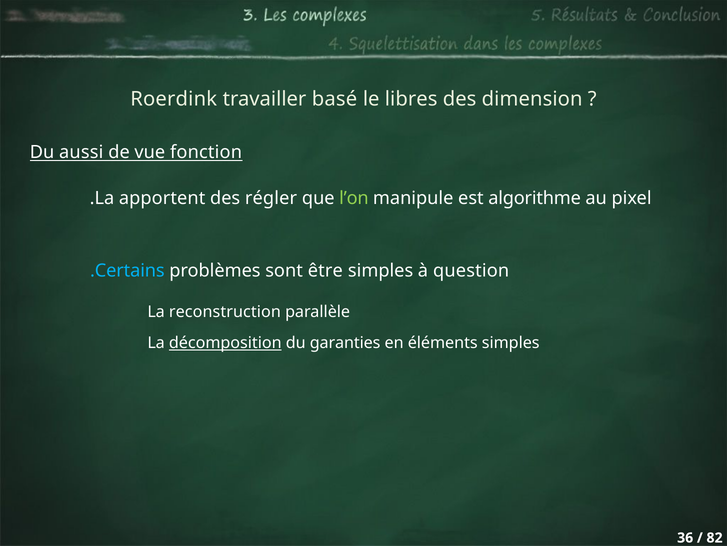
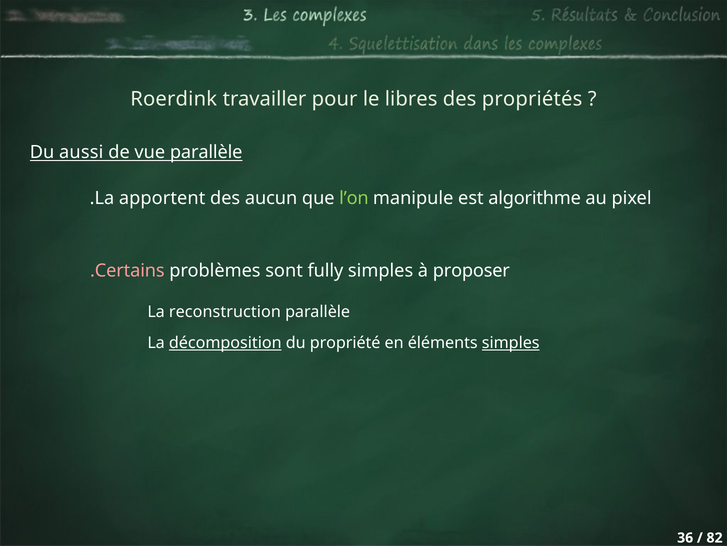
basé: basé -> pour
dimension: dimension -> propriétés
vue fonction: fonction -> parallèle
régler: régler -> aucun
.Certains colour: light blue -> pink
être: être -> fully
question: question -> proposer
garanties: garanties -> propriété
simples at (511, 343) underline: none -> present
